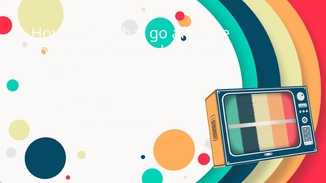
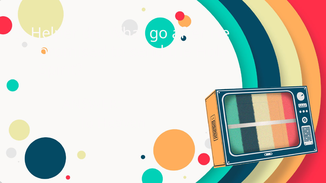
House: House -> Helper
